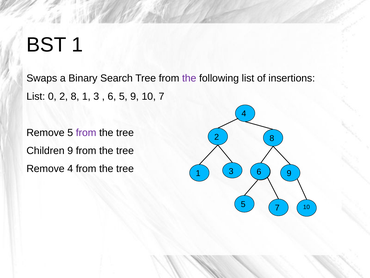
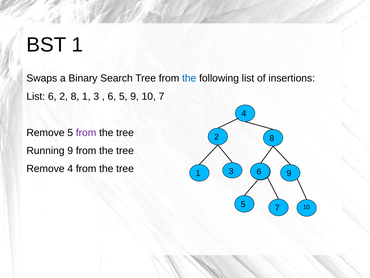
the at (189, 78) colour: purple -> blue
List 0: 0 -> 6
Children: Children -> Running
